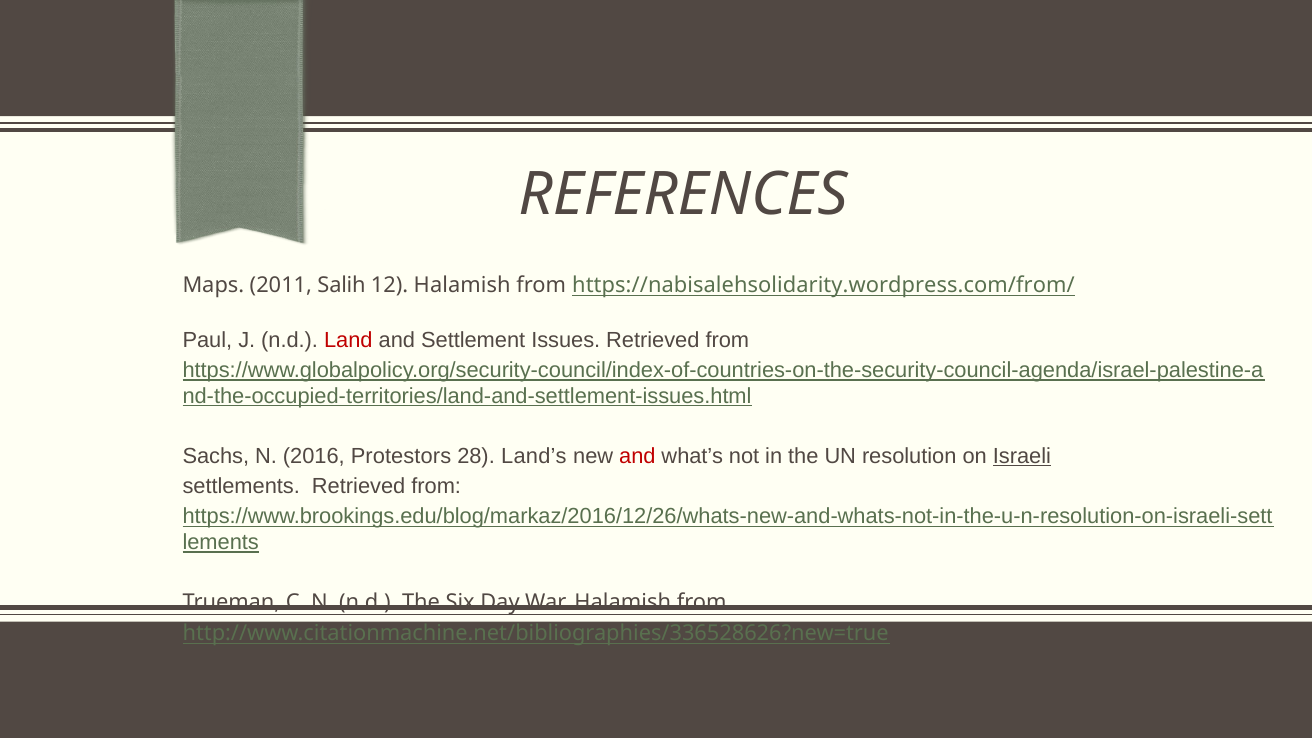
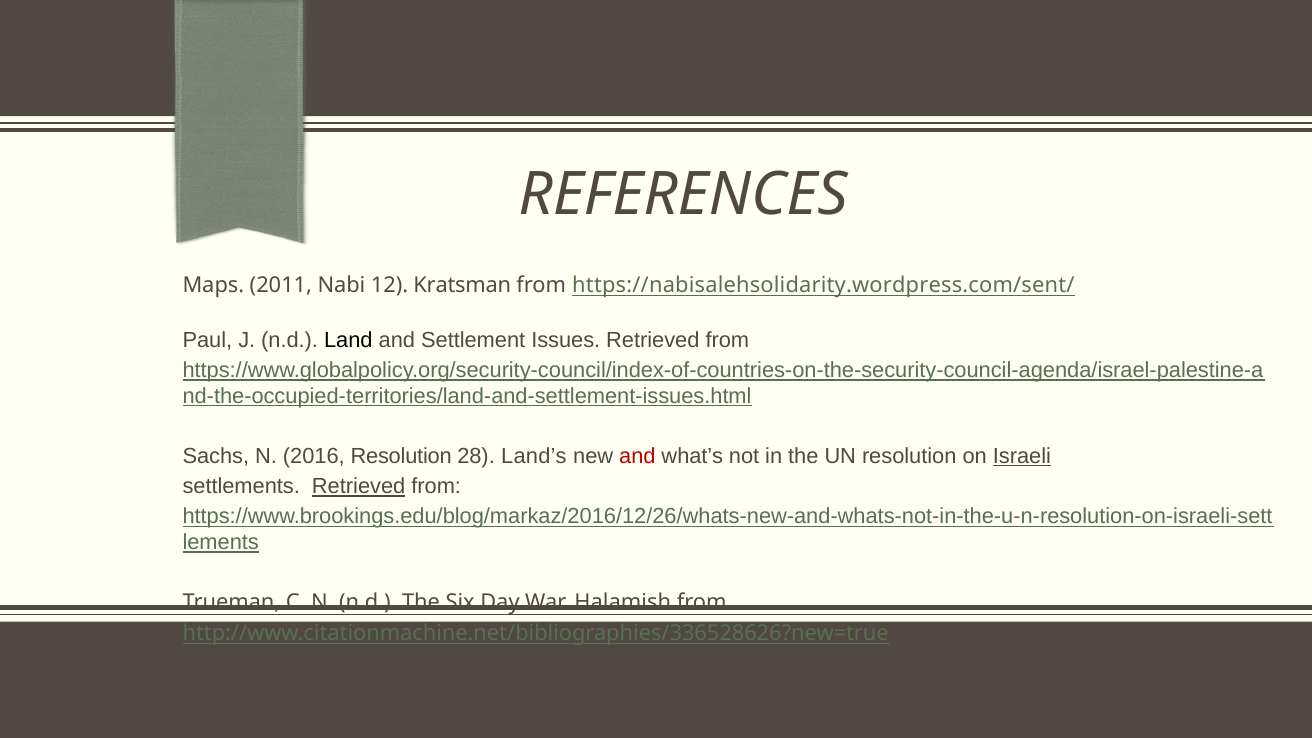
Salih: Salih -> Nabi
12 Halamish: Halamish -> Kratsman
https://nabisalehsolidarity.wordpress.com/from/: https://nabisalehsolidarity.wordpress.com/from/ -> https://nabisalehsolidarity.wordpress.com/sent/
Land colour: red -> black
2016 Protestors: Protestors -> Resolution
Retrieved at (359, 486) underline: none -> present
